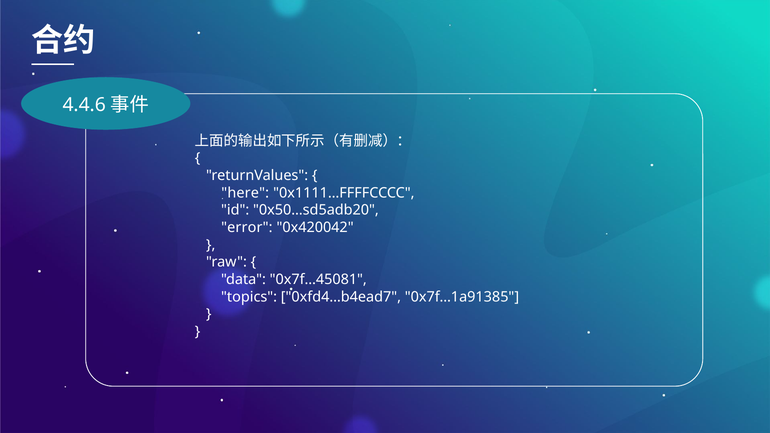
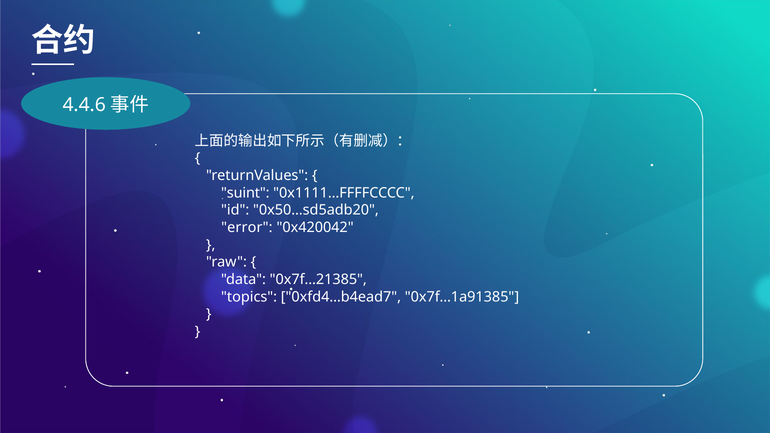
here: here -> suint
0x7f…45081: 0x7f…45081 -> 0x7f…21385
